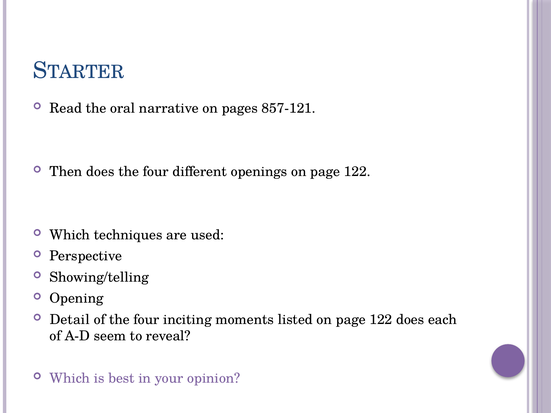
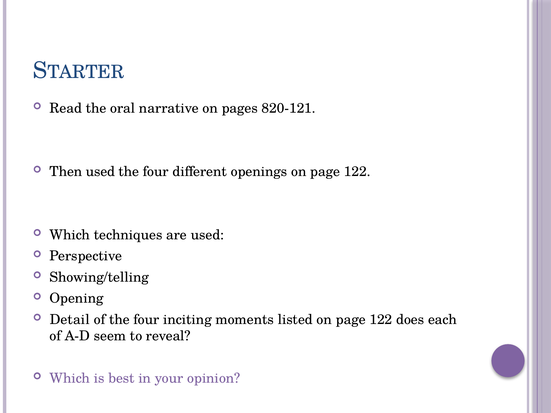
857-121: 857-121 -> 820-121
Then does: does -> used
